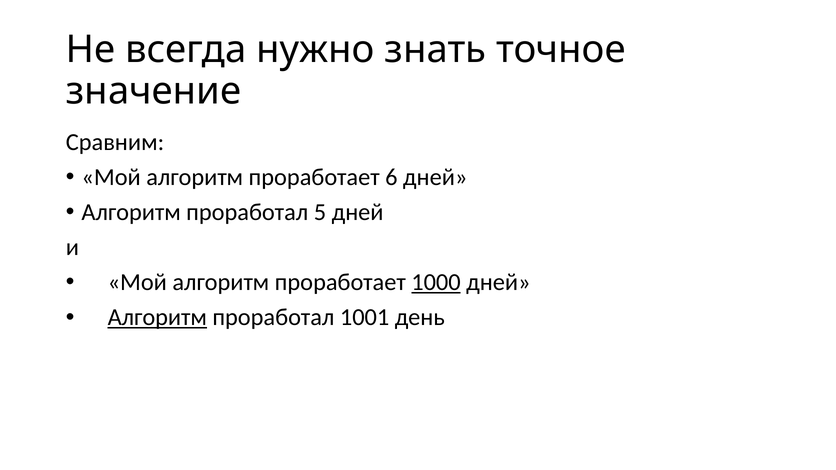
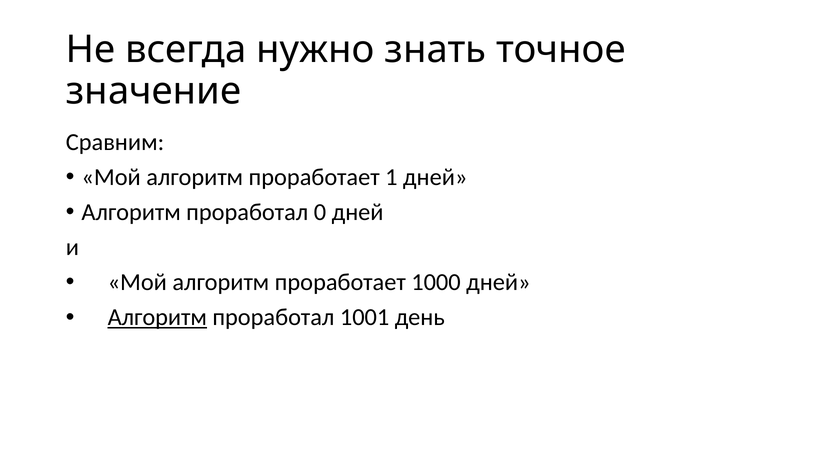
6: 6 -> 1
5: 5 -> 0
1000 underline: present -> none
